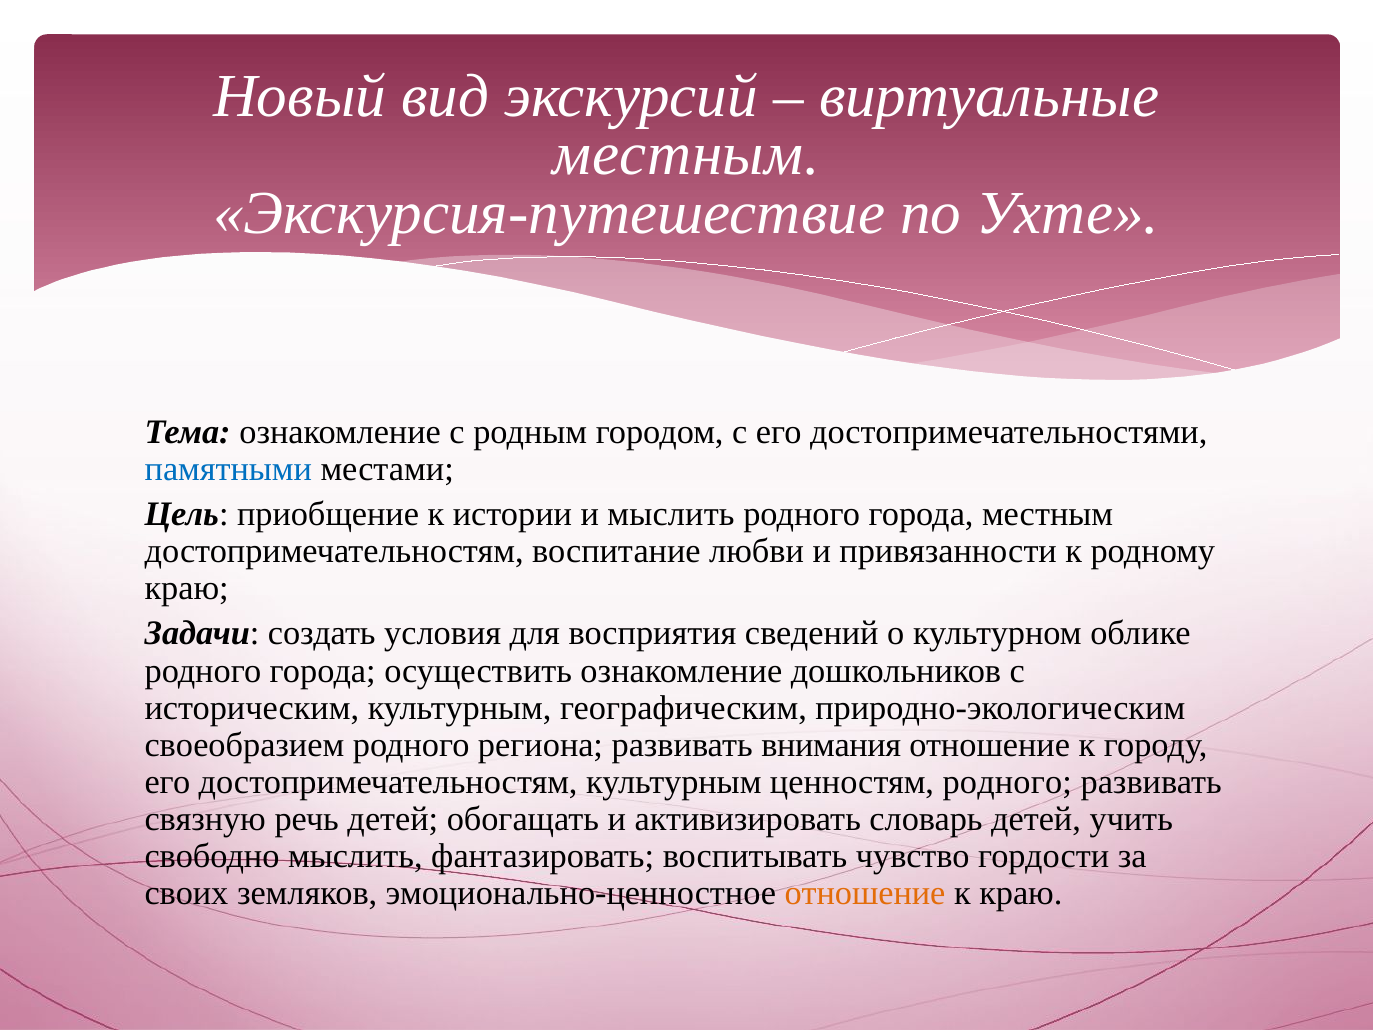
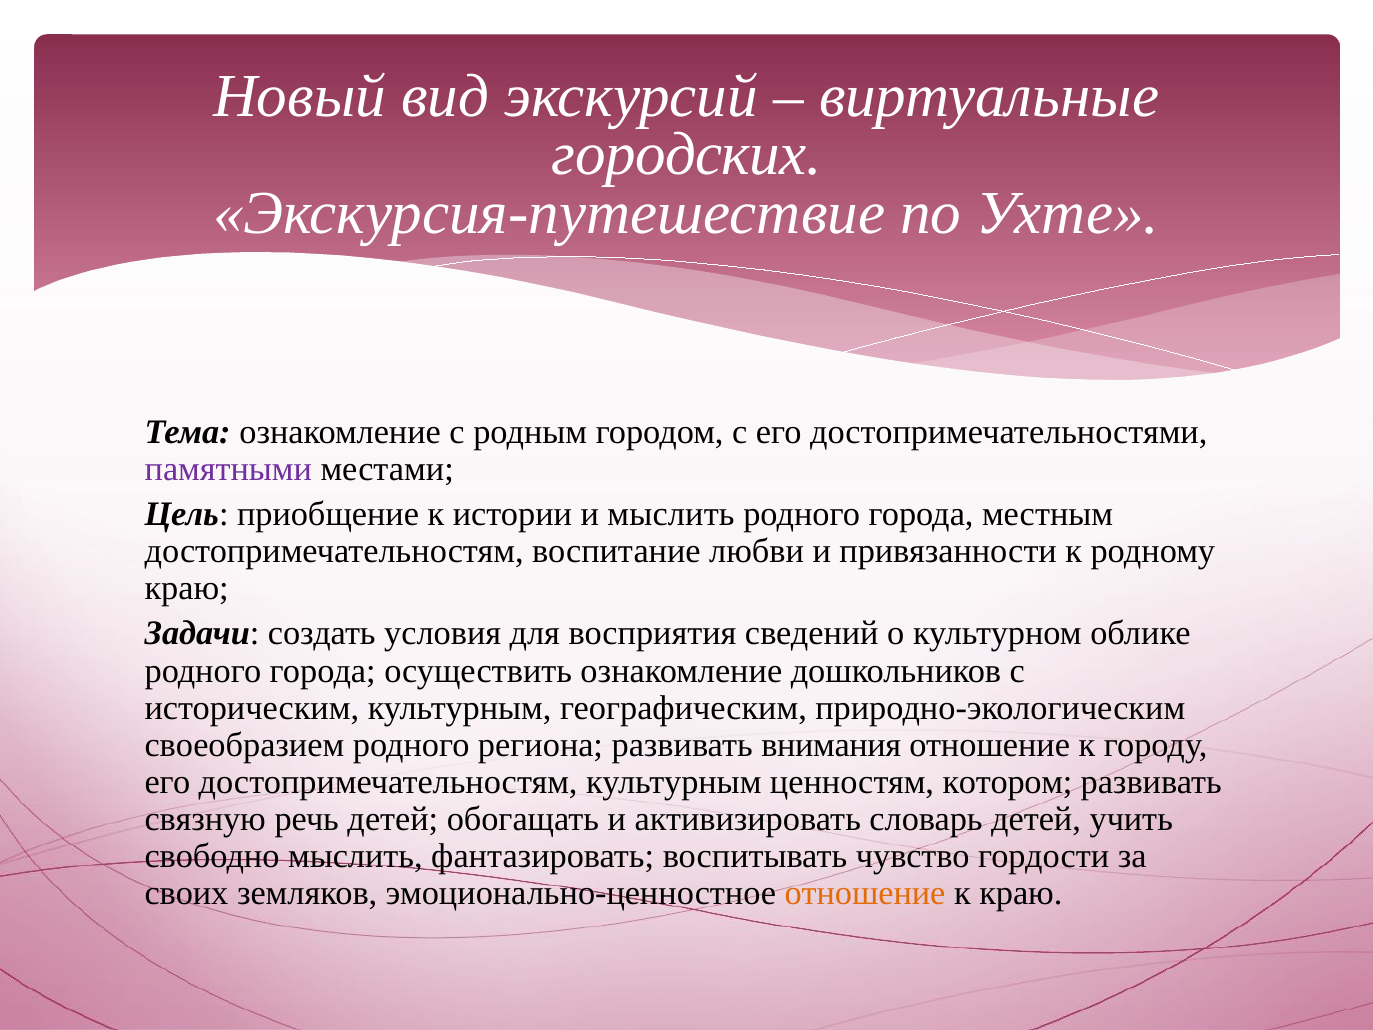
местным at (686, 155): местным -> городских
памятными colour: blue -> purple
ценностям родного: родного -> котором
